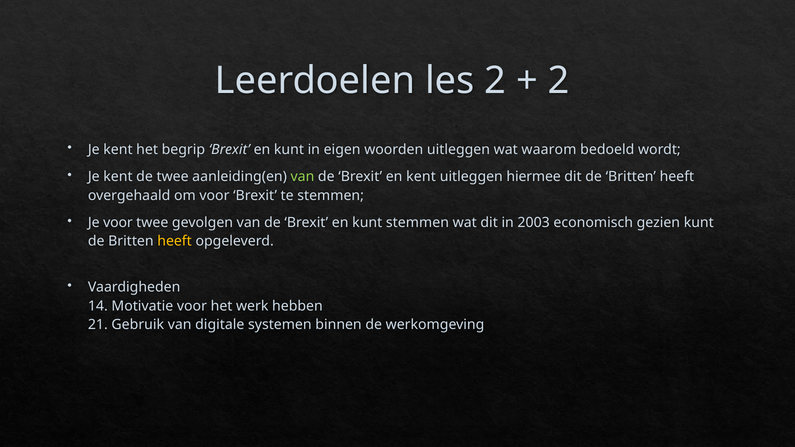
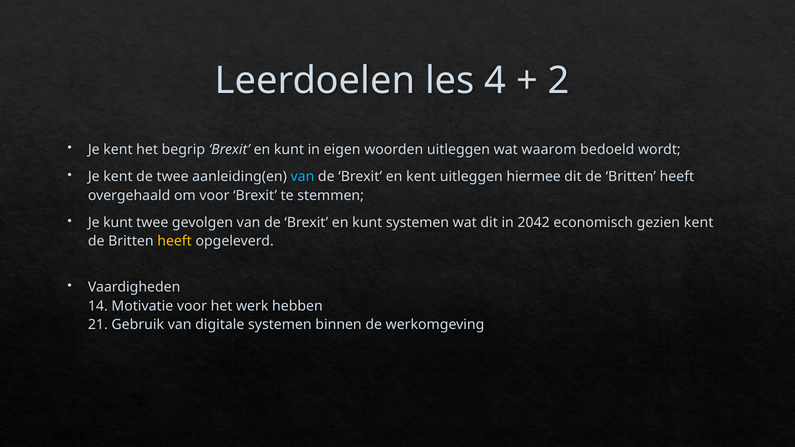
les 2: 2 -> 4
van at (302, 177) colour: light green -> light blue
Je voor: voor -> kunt
kunt stemmen: stemmen -> systemen
2003: 2003 -> 2042
gezien kunt: kunt -> kent
